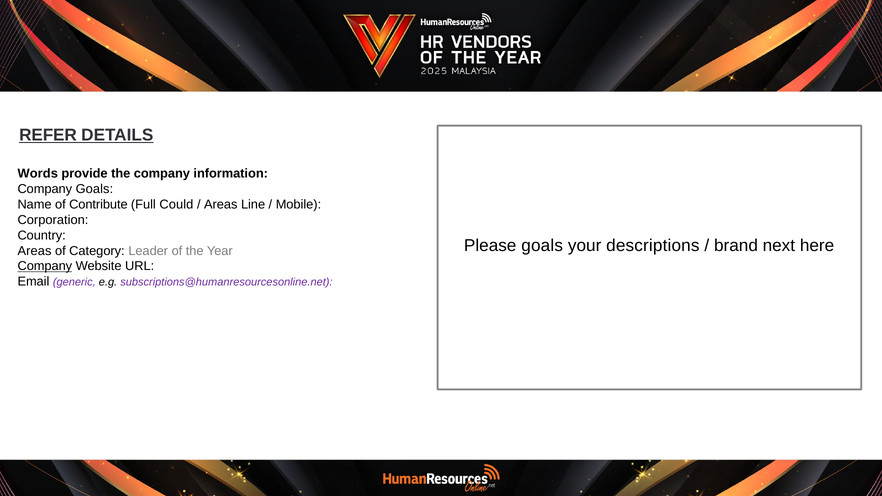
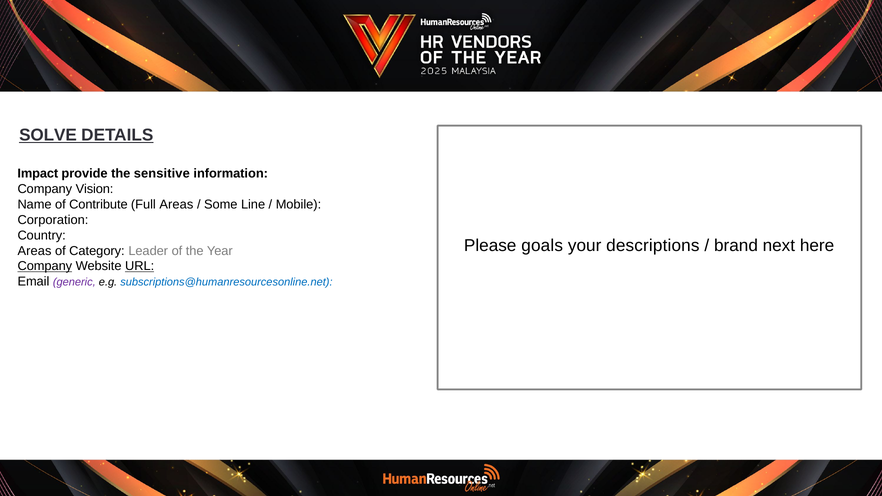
REFER: REFER -> SOLVE
Words: Words -> Impact
the company: company -> sensitive
Company Goals: Goals -> Vision
Full Could: Could -> Areas
Areas at (221, 205): Areas -> Some
URL underline: none -> present
subscriptions@humanresourcesonline.net colour: purple -> blue
